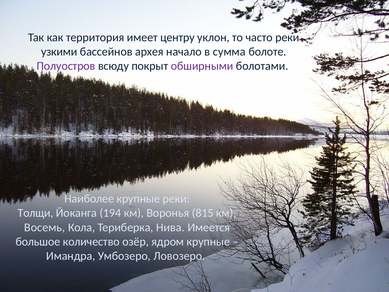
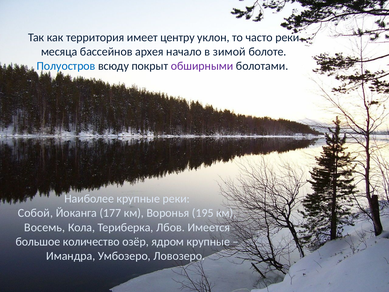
узкими: узкими -> месяца
сумма: сумма -> зимой
Полуостров colour: purple -> blue
Толщи: Толщи -> Собой
194: 194 -> 177
815: 815 -> 195
Нива: Нива -> Лбов
